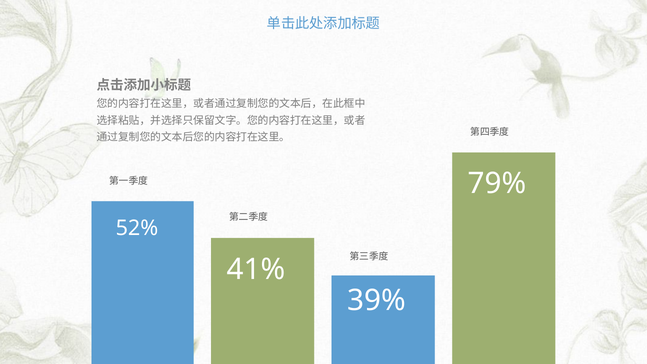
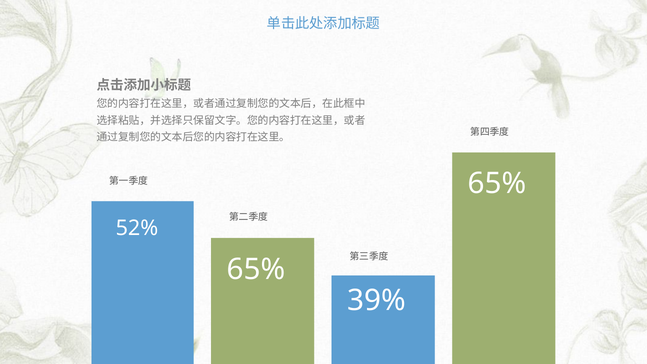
79% at (497, 183): 79% -> 65%
41% at (256, 270): 41% -> 65%
